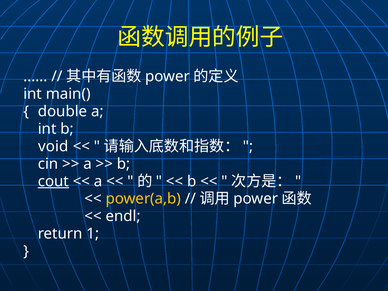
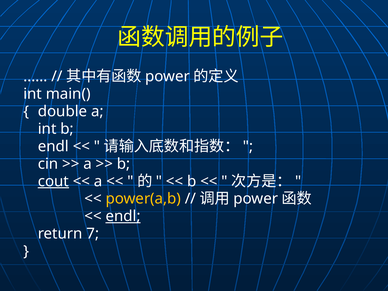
void at (53, 146): void -> endl
endl at (123, 216) underline: none -> present
1: 1 -> 7
